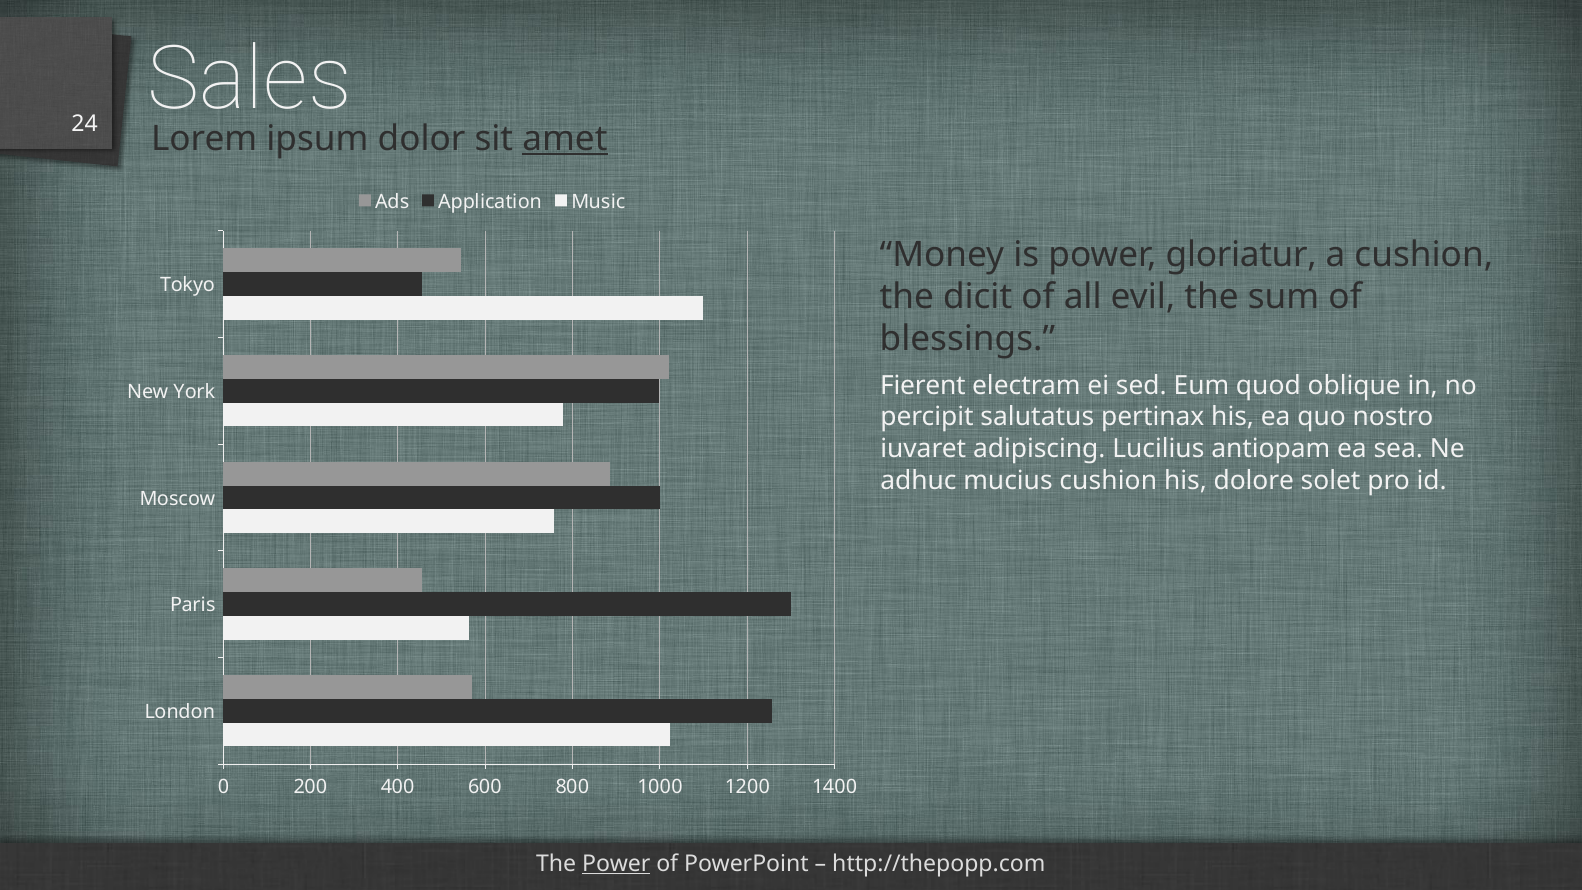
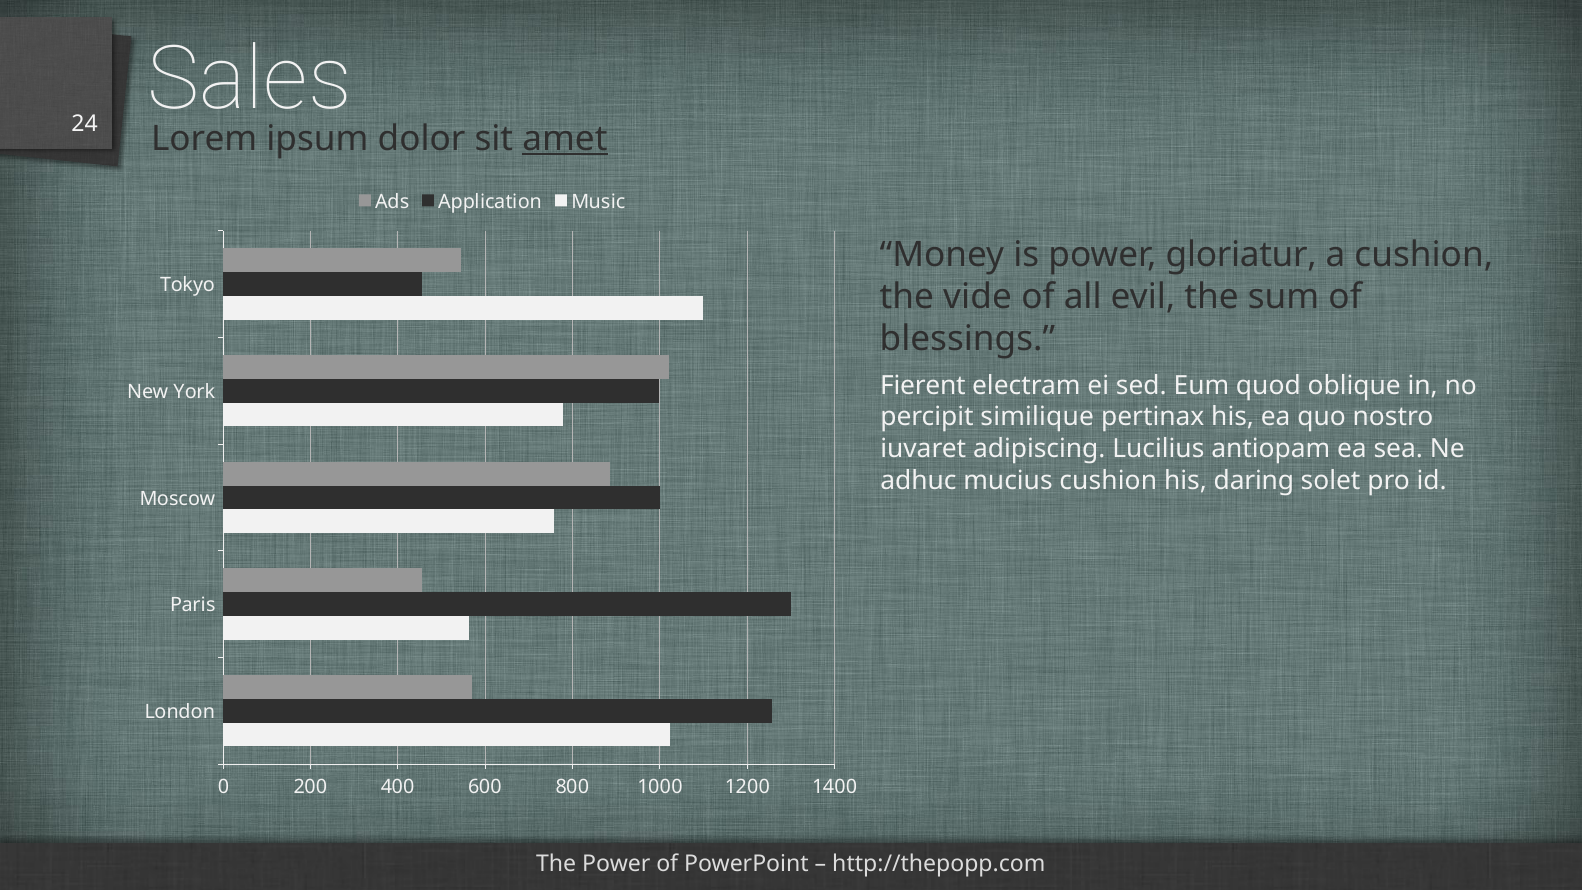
dicit: dicit -> vide
salutatus: salutatus -> similique
dolore: dolore -> daring
Power at (616, 863) underline: present -> none
